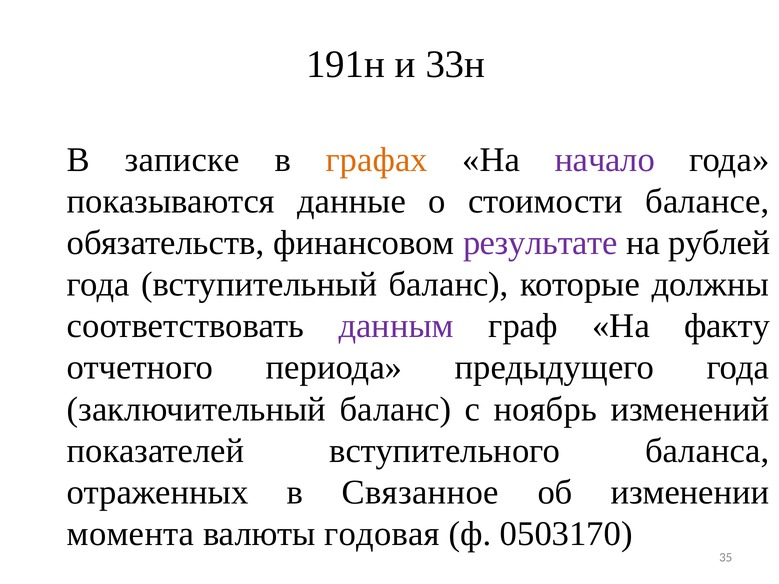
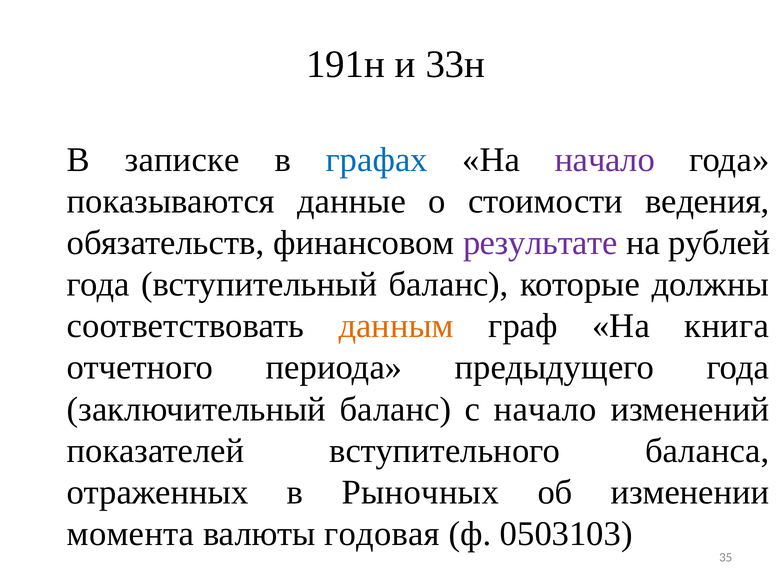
графах colour: orange -> blue
балансе: балансе -> ведения
данным colour: purple -> orange
факту: факту -> книга
с ноябрь: ноябрь -> начало
Связанное: Связанное -> Рыночных
0503170: 0503170 -> 0503103
